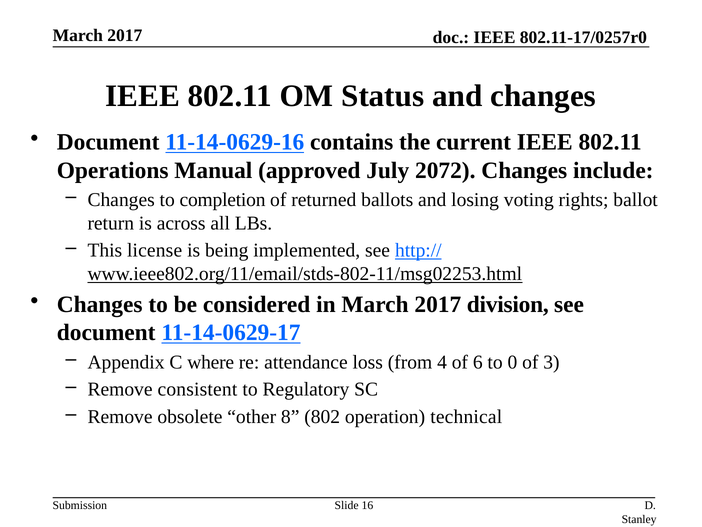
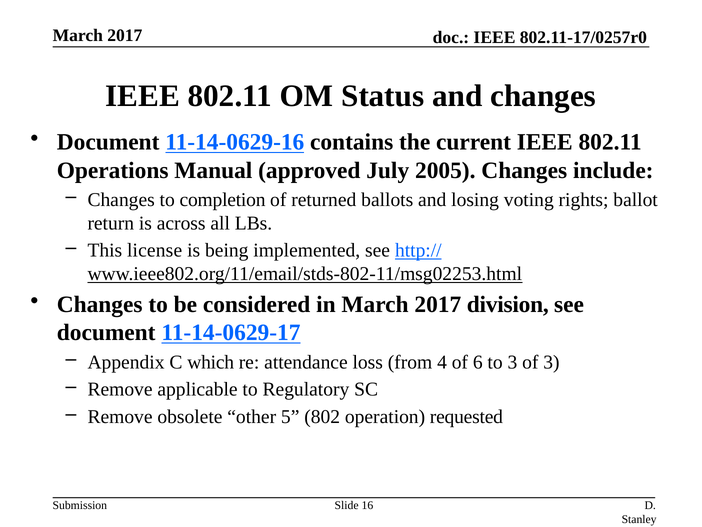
2072: 2072 -> 2005
where: where -> which
to 0: 0 -> 3
consistent: consistent -> applicable
8: 8 -> 5
technical: technical -> requested
